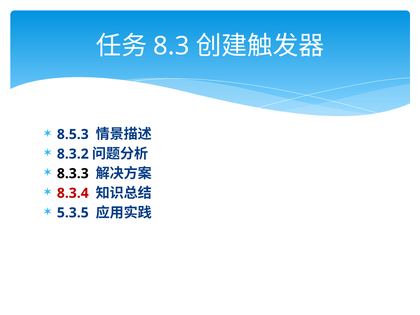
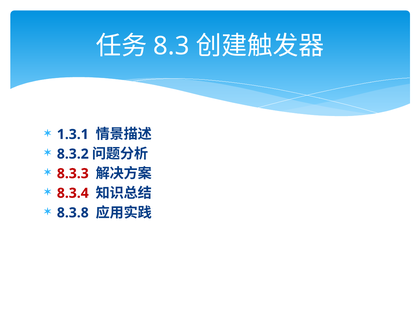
8.5.3: 8.5.3 -> 1.3.1
8.3.3 colour: black -> red
5.3.5: 5.3.5 -> 8.3.8
